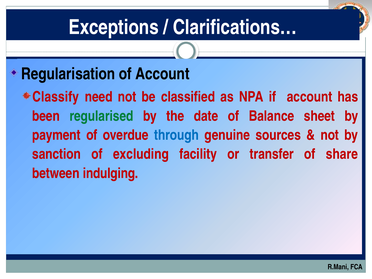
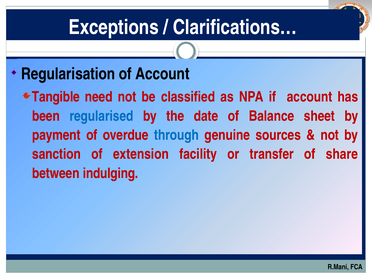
Classify: Classify -> Tangible
regularised colour: green -> blue
excluding: excluding -> extension
